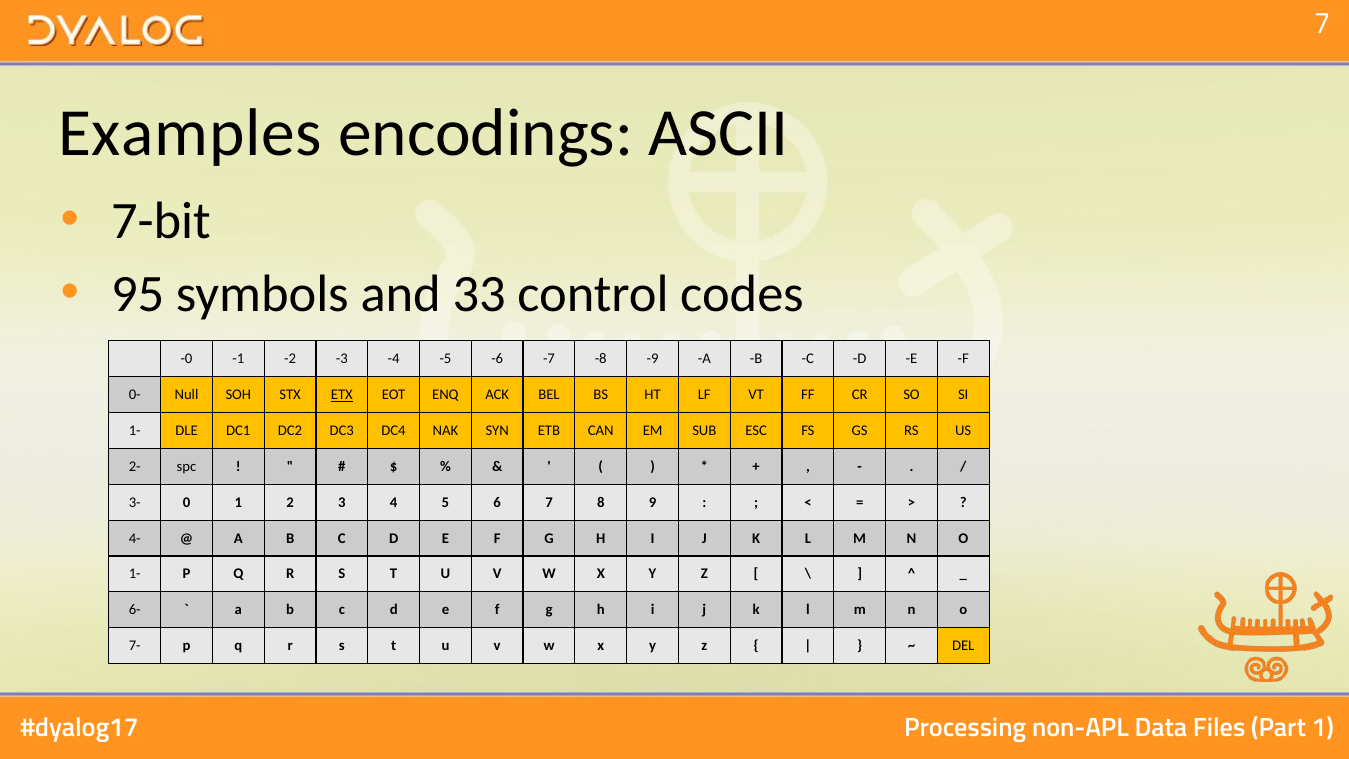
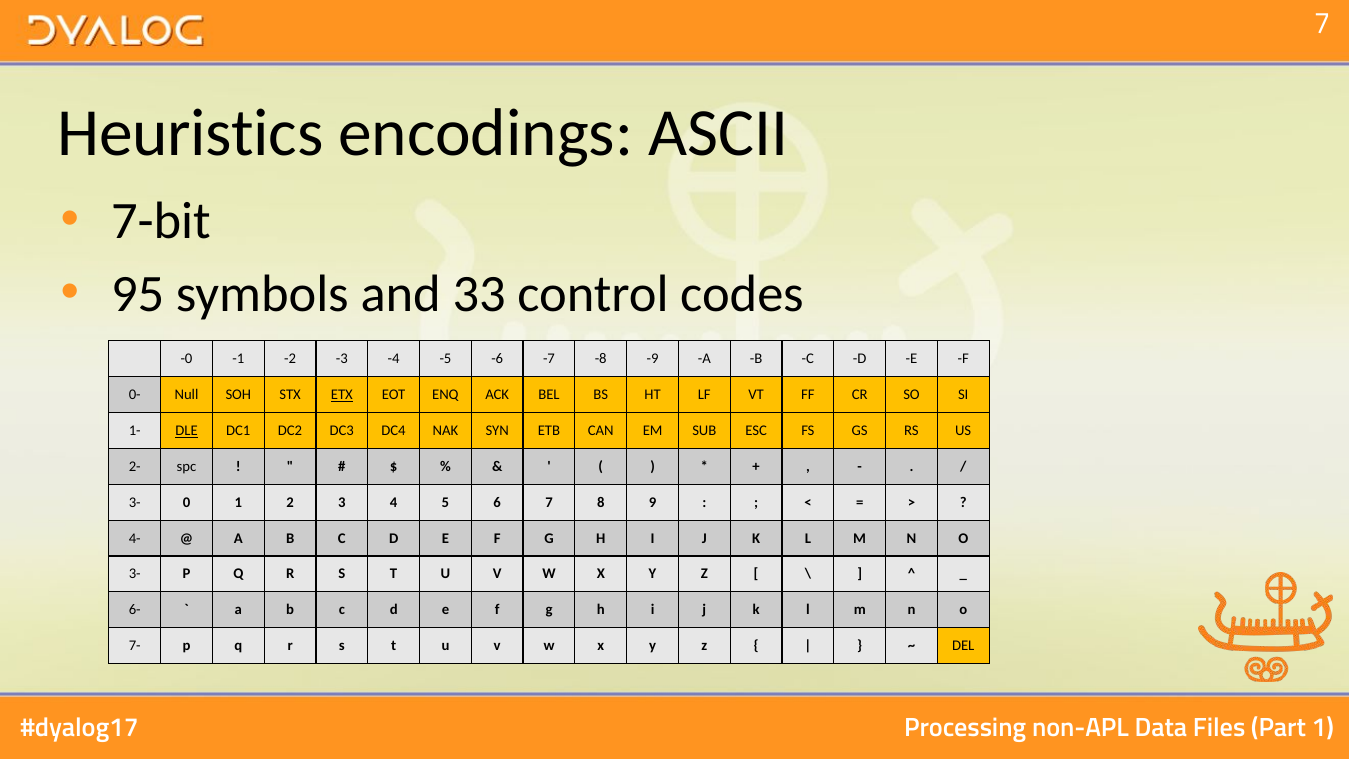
Examples: Examples -> Heuristics
DLE underline: none -> present
1- at (135, 574): 1- -> 3-
